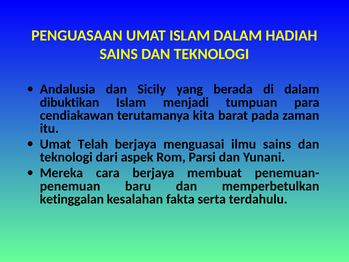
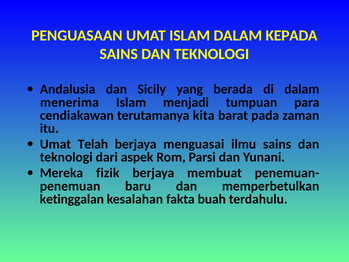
HADIAH: HADIAH -> KEPADA
dibuktikan: dibuktikan -> menerima
cara: cara -> fizik
serta: serta -> buah
